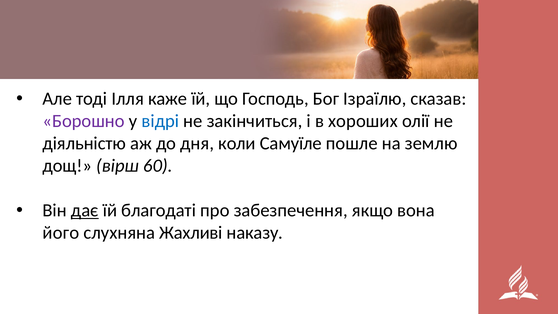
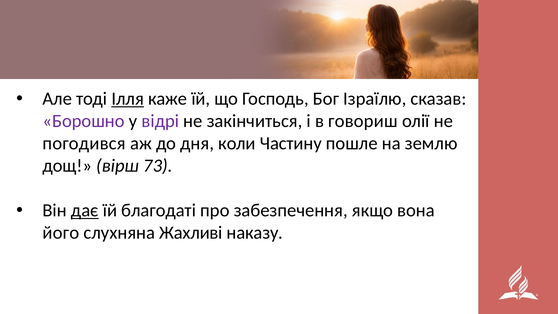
Ілля underline: none -> present
відрі colour: blue -> purple
хороших: хороших -> говориш
діяльністю: діяльністю -> погодився
Самуїле: Самуїле -> Частину
60: 60 -> 73
